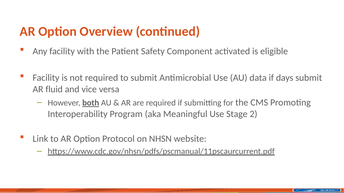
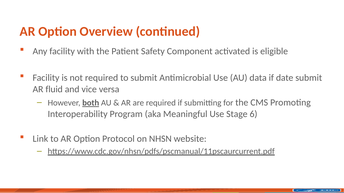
days: days -> date
2: 2 -> 6
